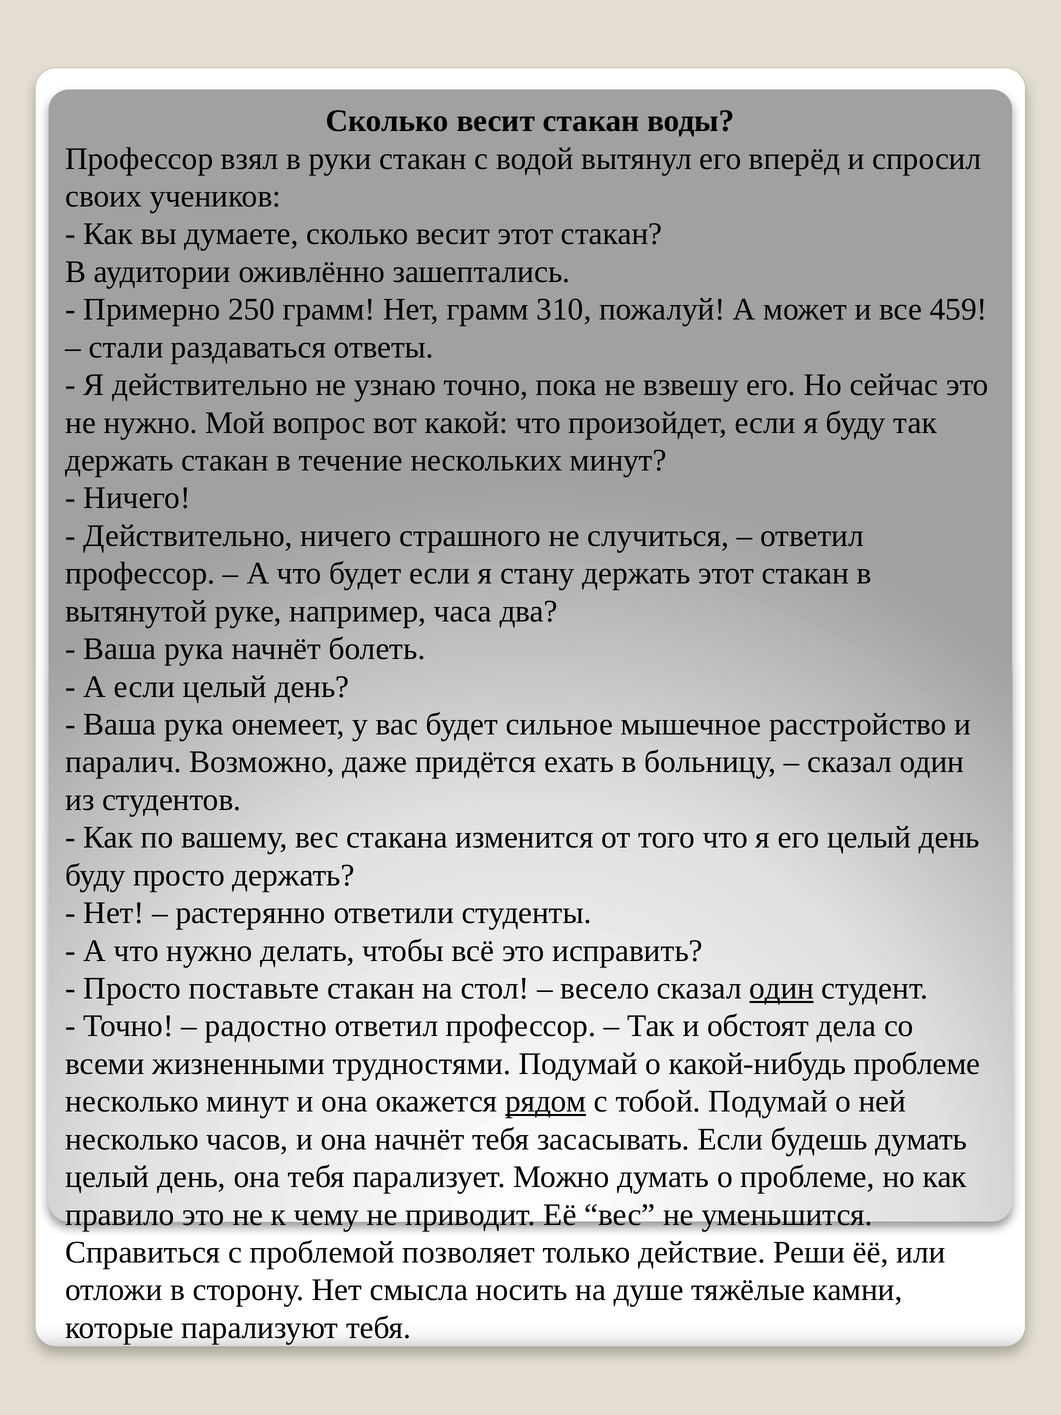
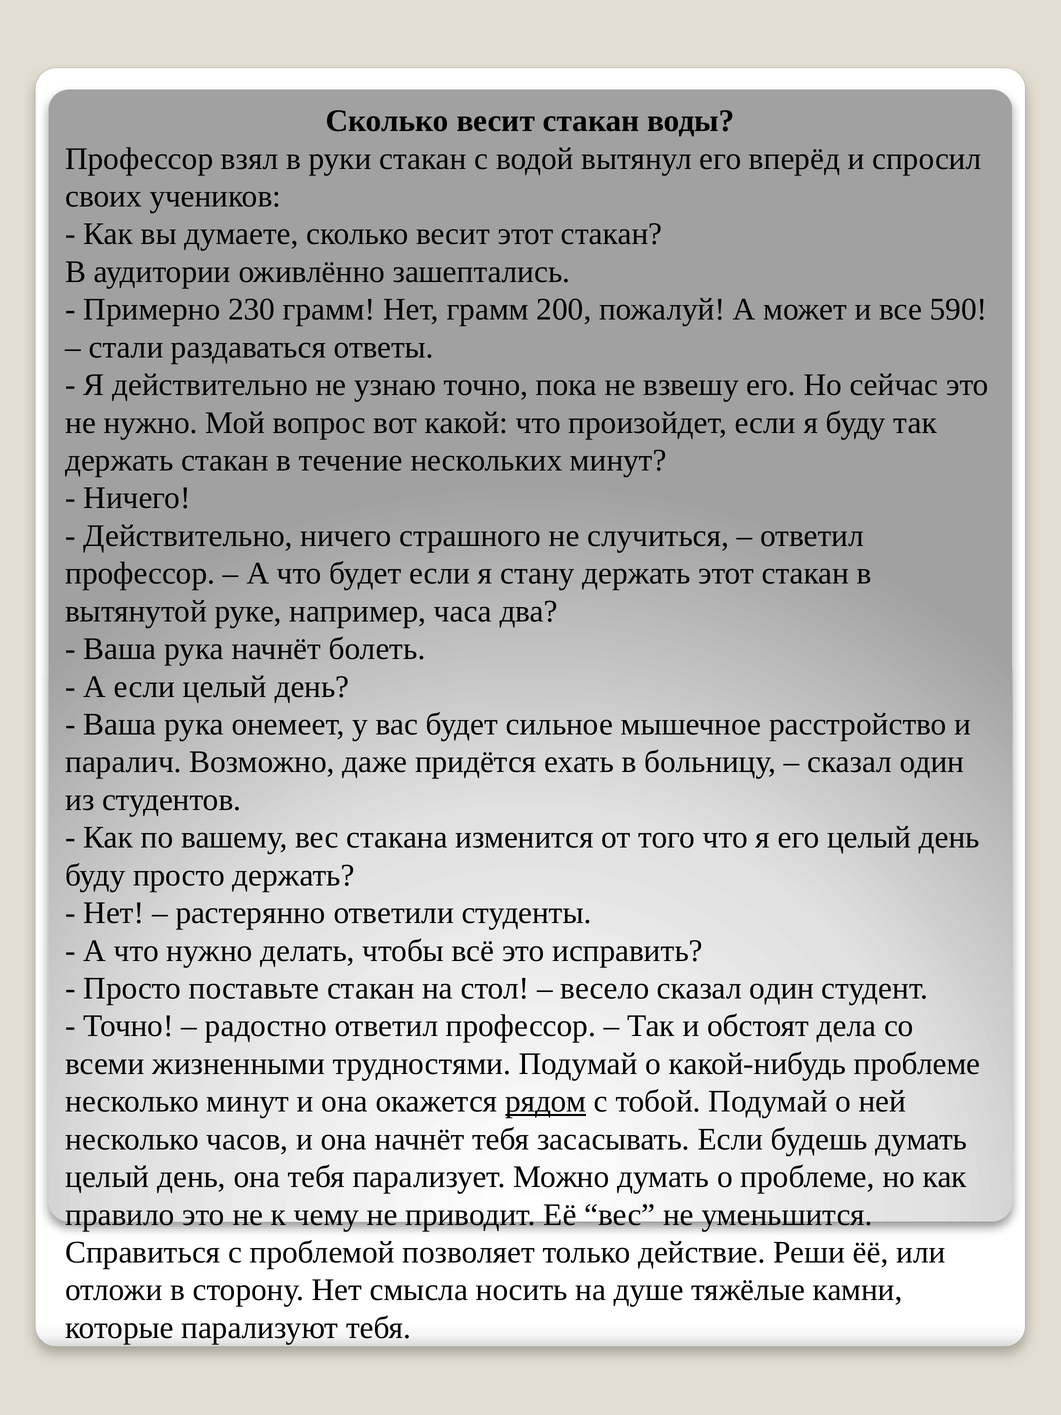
250: 250 -> 230
310: 310 -> 200
459: 459 -> 590
один at (782, 988) underline: present -> none
